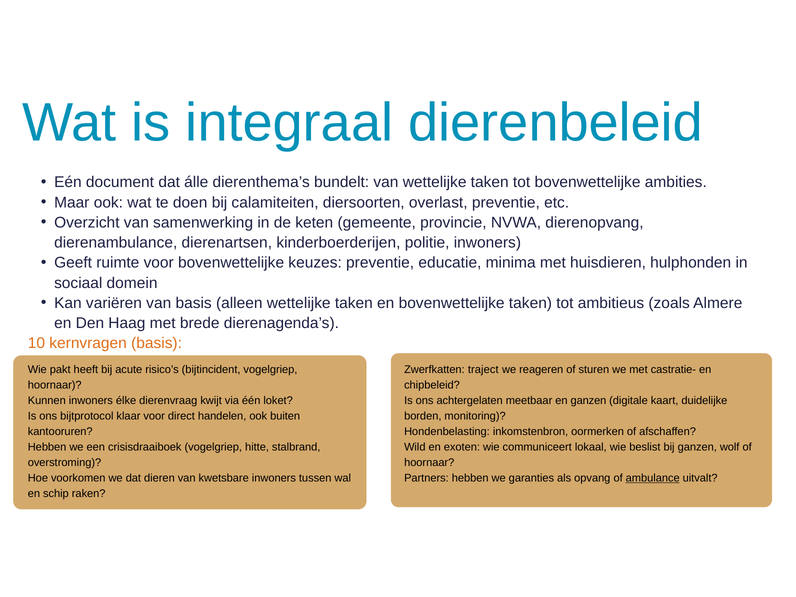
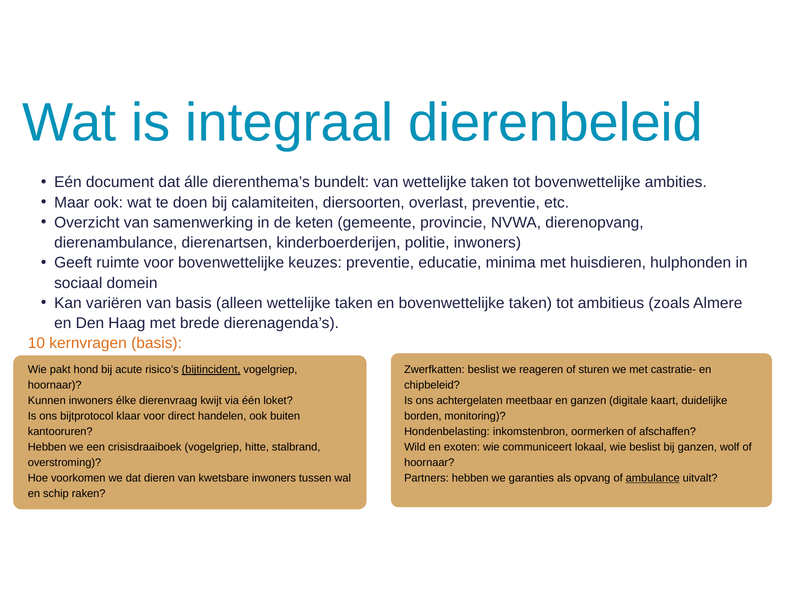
heeft: heeft -> hond
bijtincident underline: none -> present
Zwerfkatten traject: traject -> beslist
